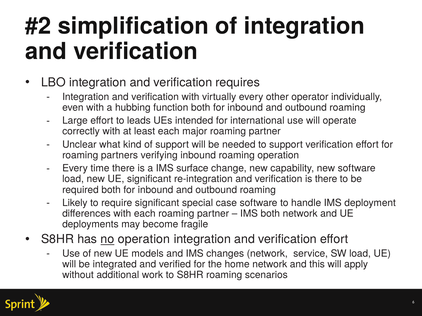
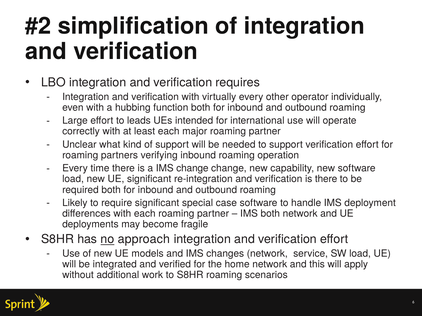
IMS surface: surface -> change
no operation: operation -> approach
